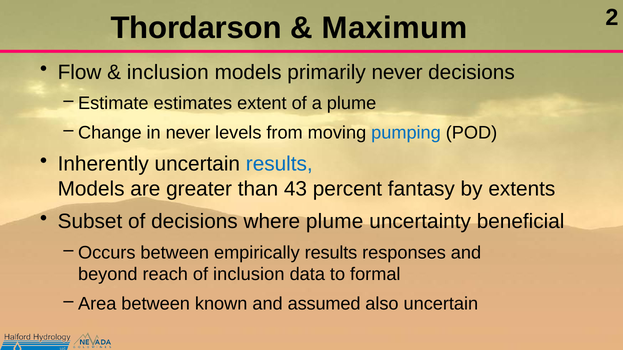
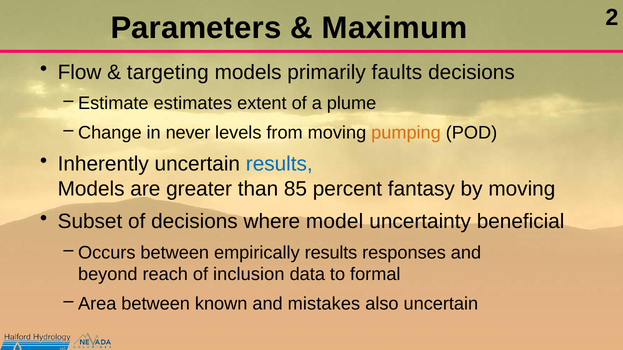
Thordarson: Thordarson -> Parameters
inclusion at (168, 72): inclusion -> targeting
primarily never: never -> faults
pumping colour: blue -> orange
43: 43 -> 85
by extents: extents -> moving
where plume: plume -> model
assumed: assumed -> mistakes
